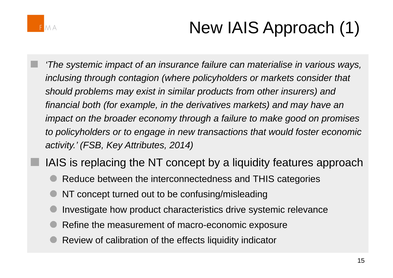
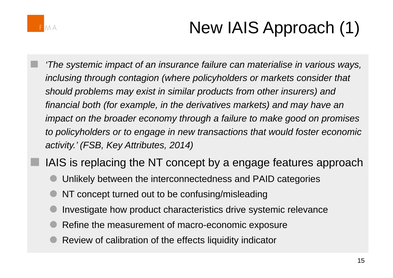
a liquidity: liquidity -> engage
Reduce: Reduce -> Unlikely
THIS: THIS -> PAID
